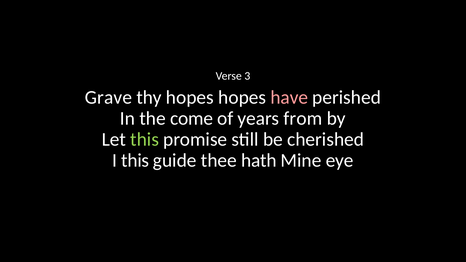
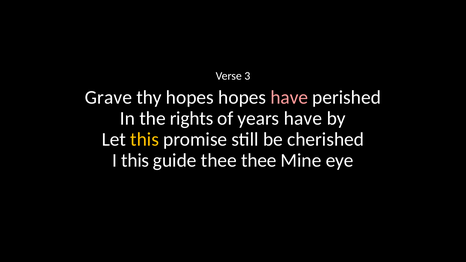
come: come -> rights
years from: from -> have
this at (145, 140) colour: light green -> yellow
thee hath: hath -> thee
